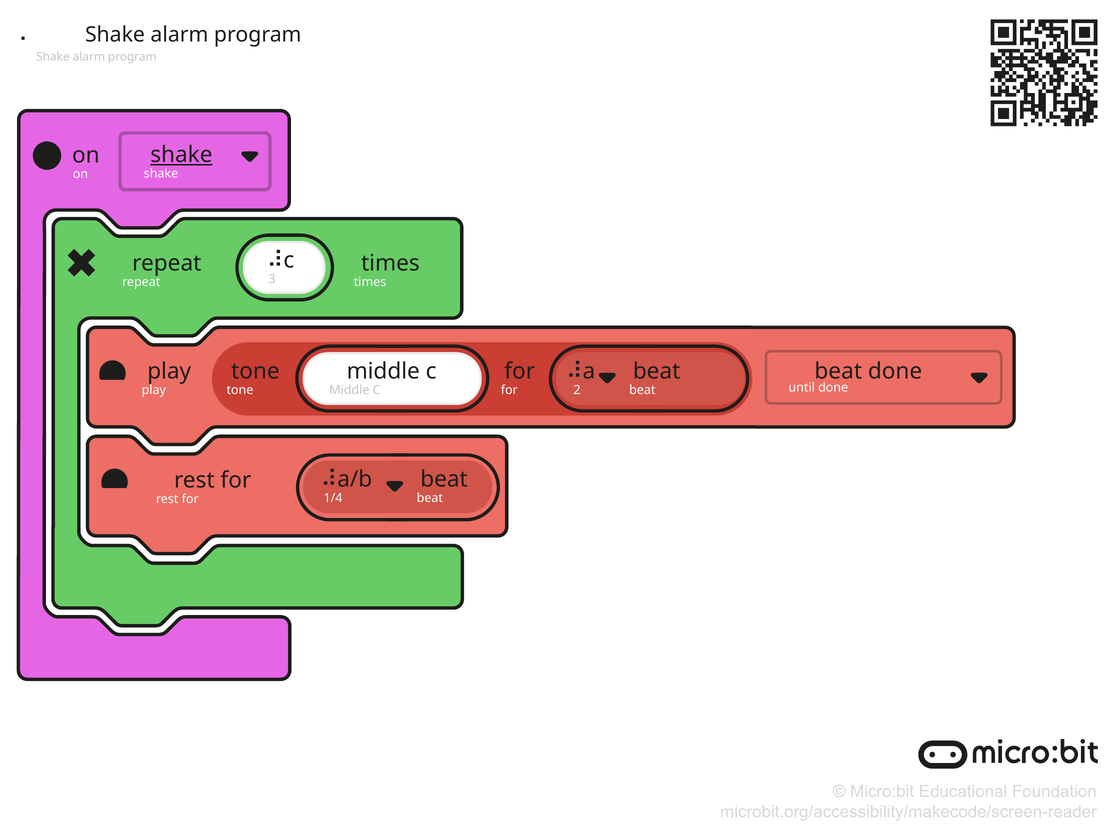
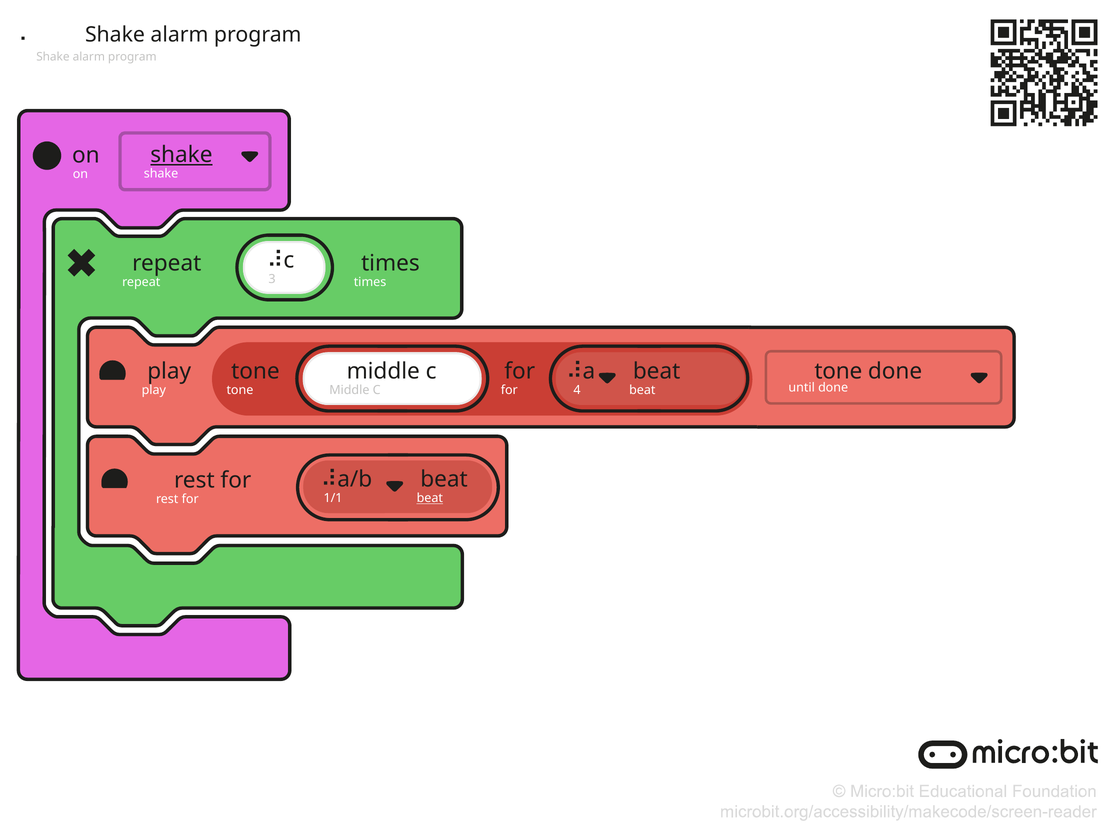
beat at (838, 371): beat -> tone
2 at (577, 390): 2 -> 4
1/4: 1/4 -> 1/1
beat at (430, 498) underline: none -> present
